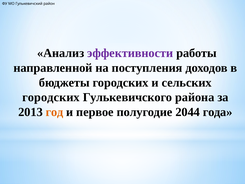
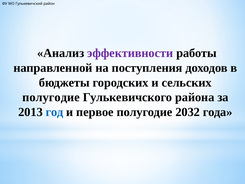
городских at (51, 97): городских -> полугодие
год colour: orange -> blue
2044: 2044 -> 2032
